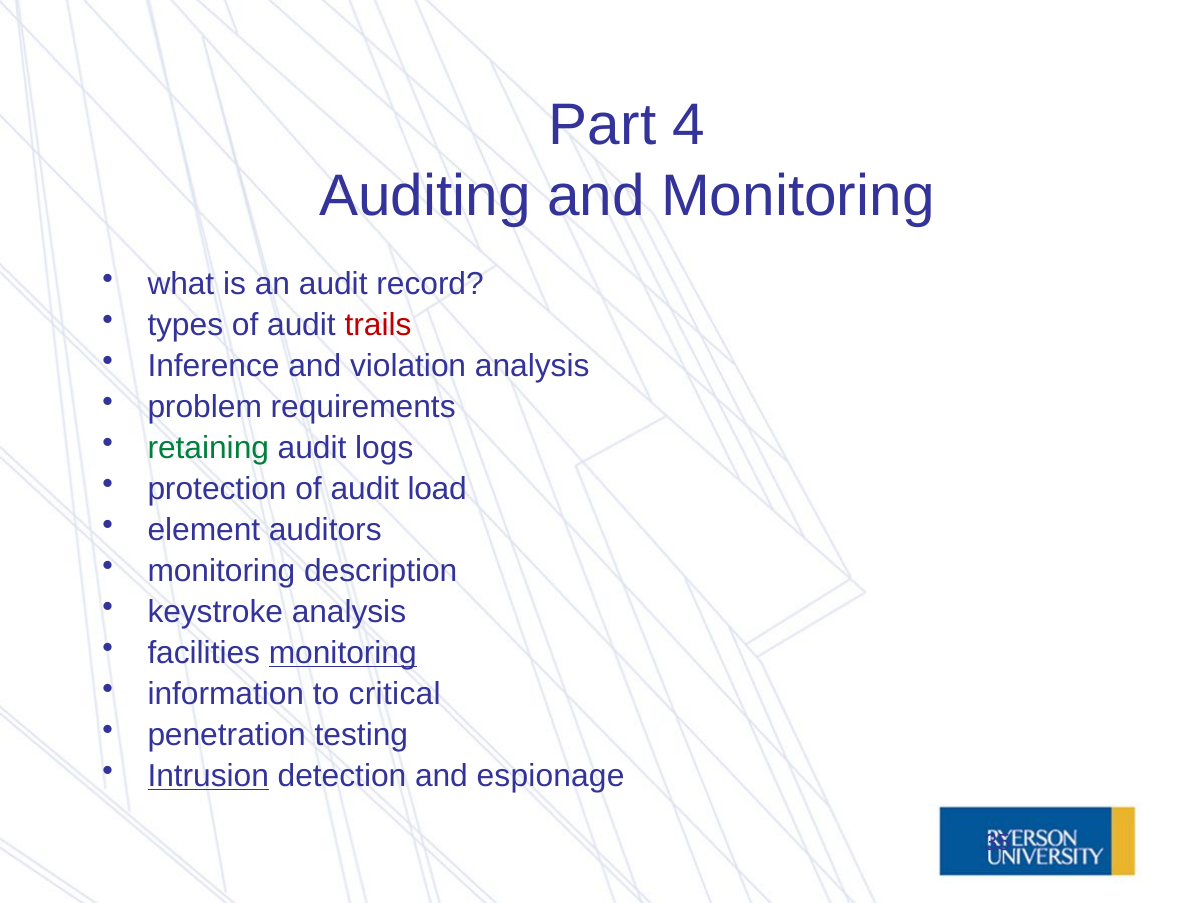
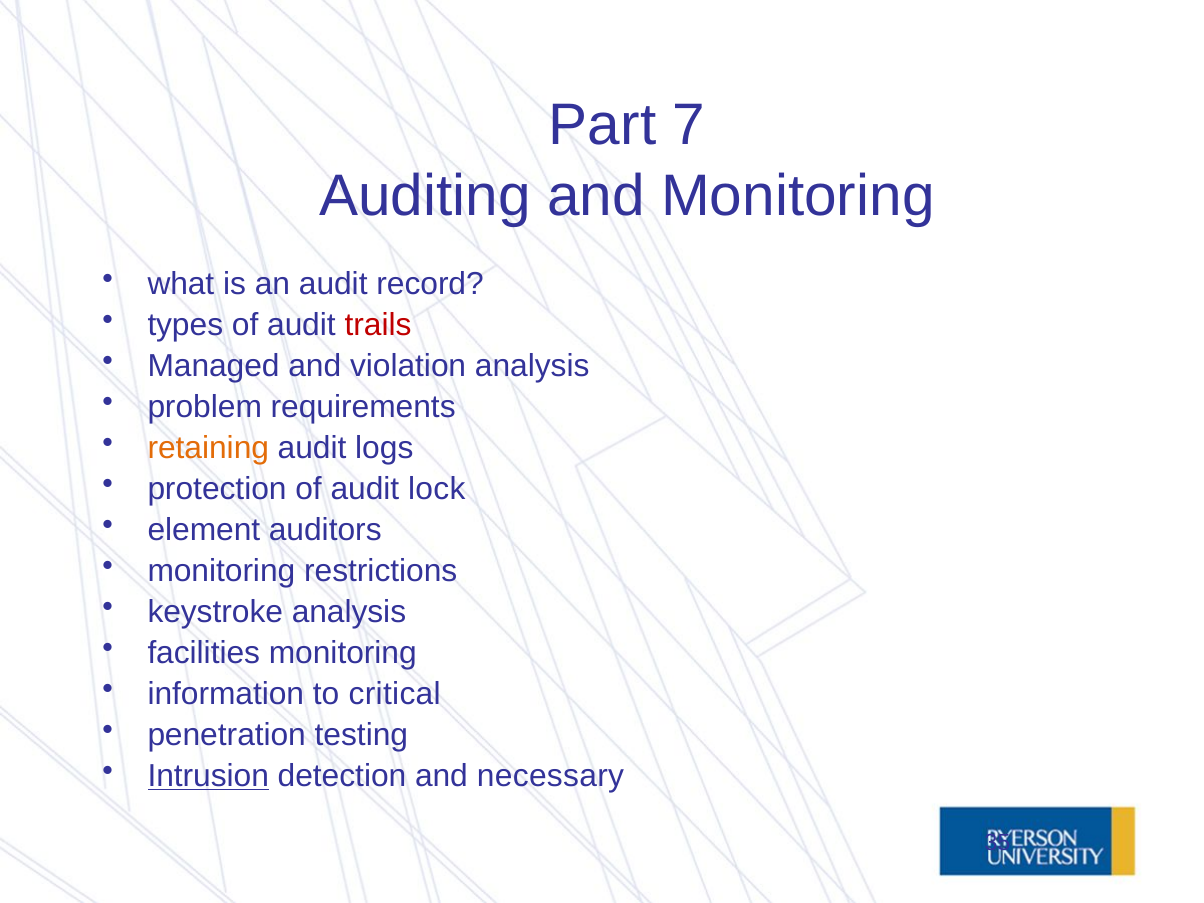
4: 4 -> 7
Inference: Inference -> Managed
retaining colour: green -> orange
load: load -> lock
description: description -> restrictions
monitoring at (343, 653) underline: present -> none
espionage: espionage -> necessary
